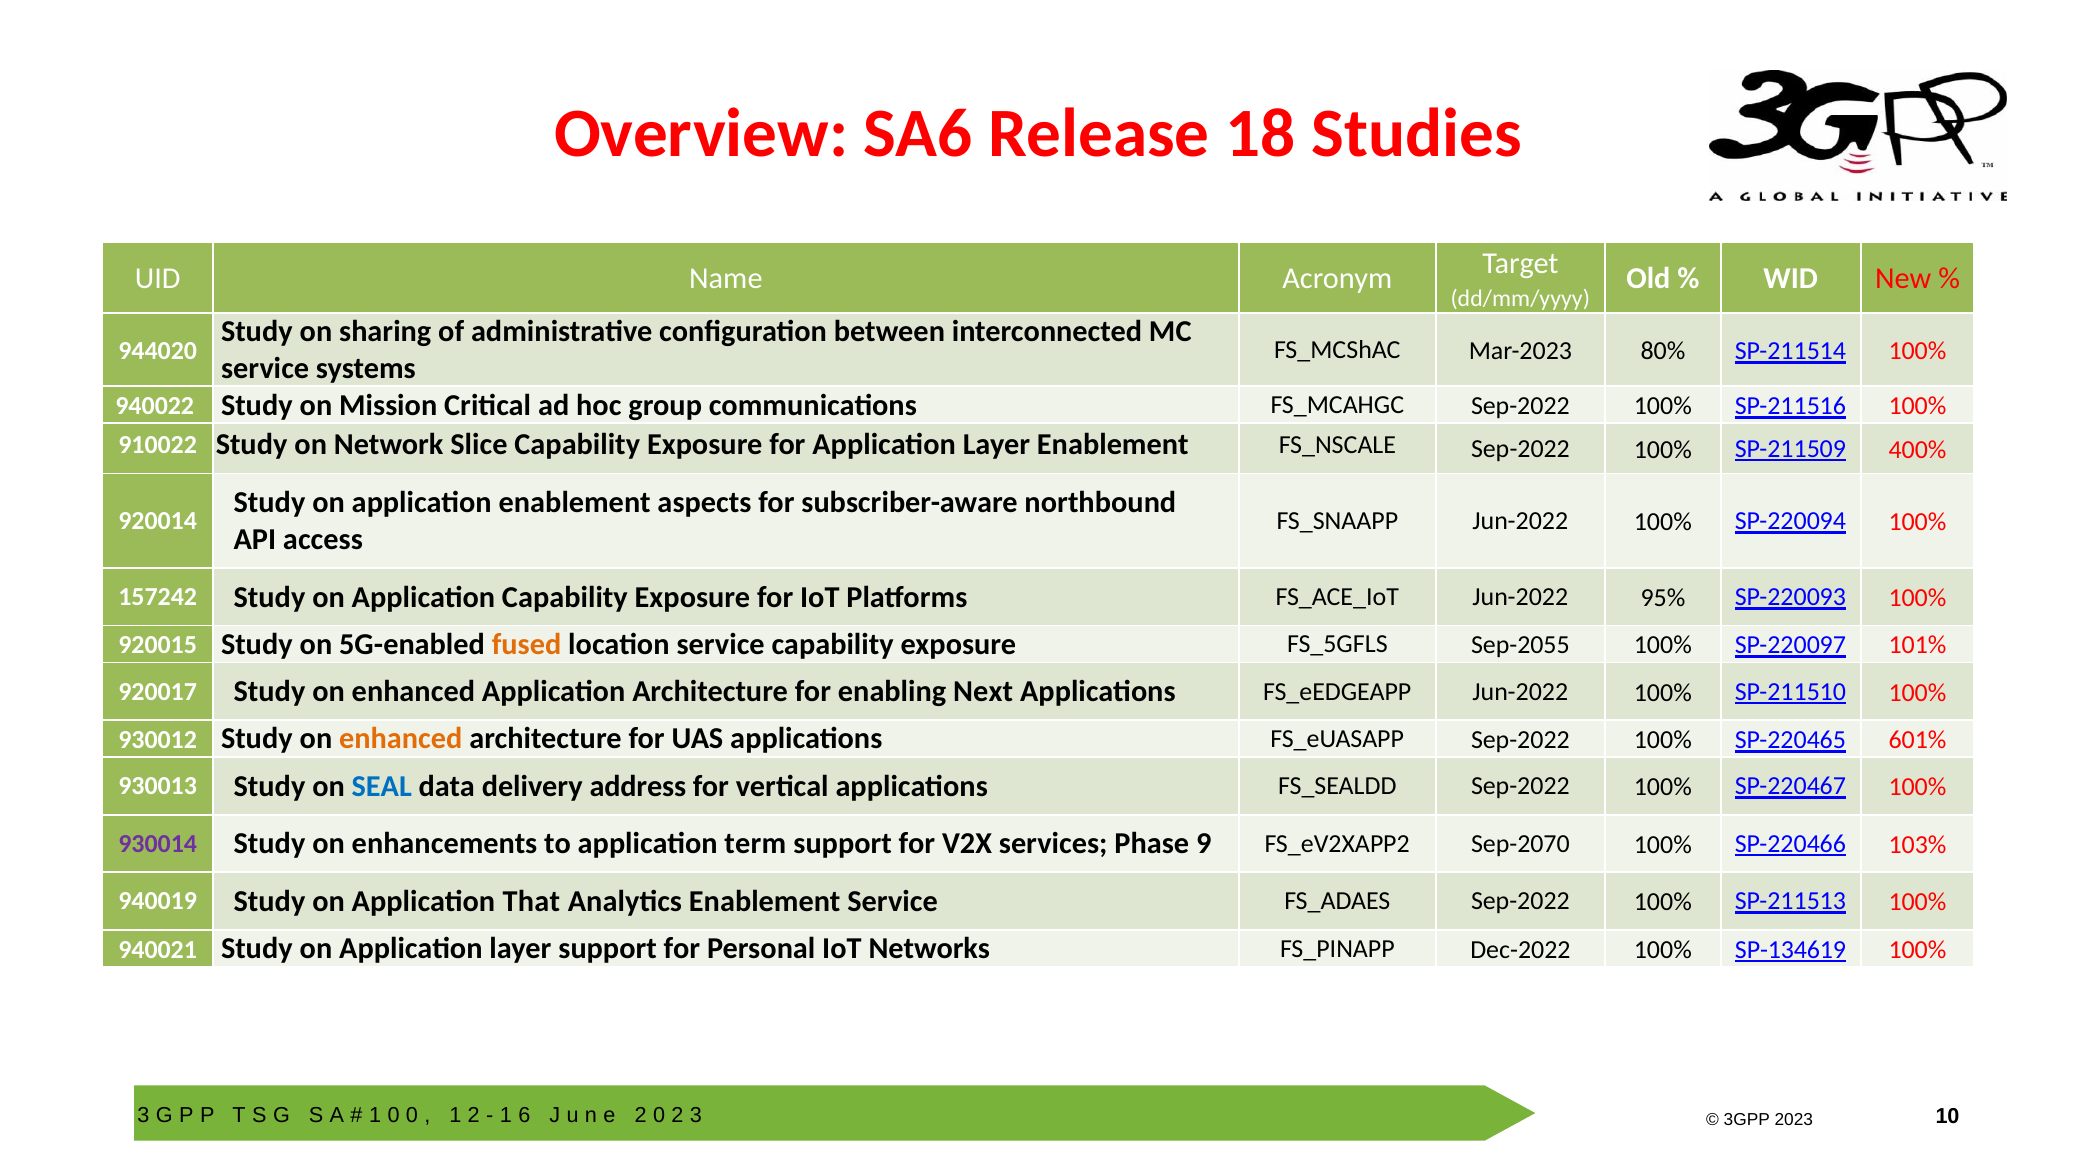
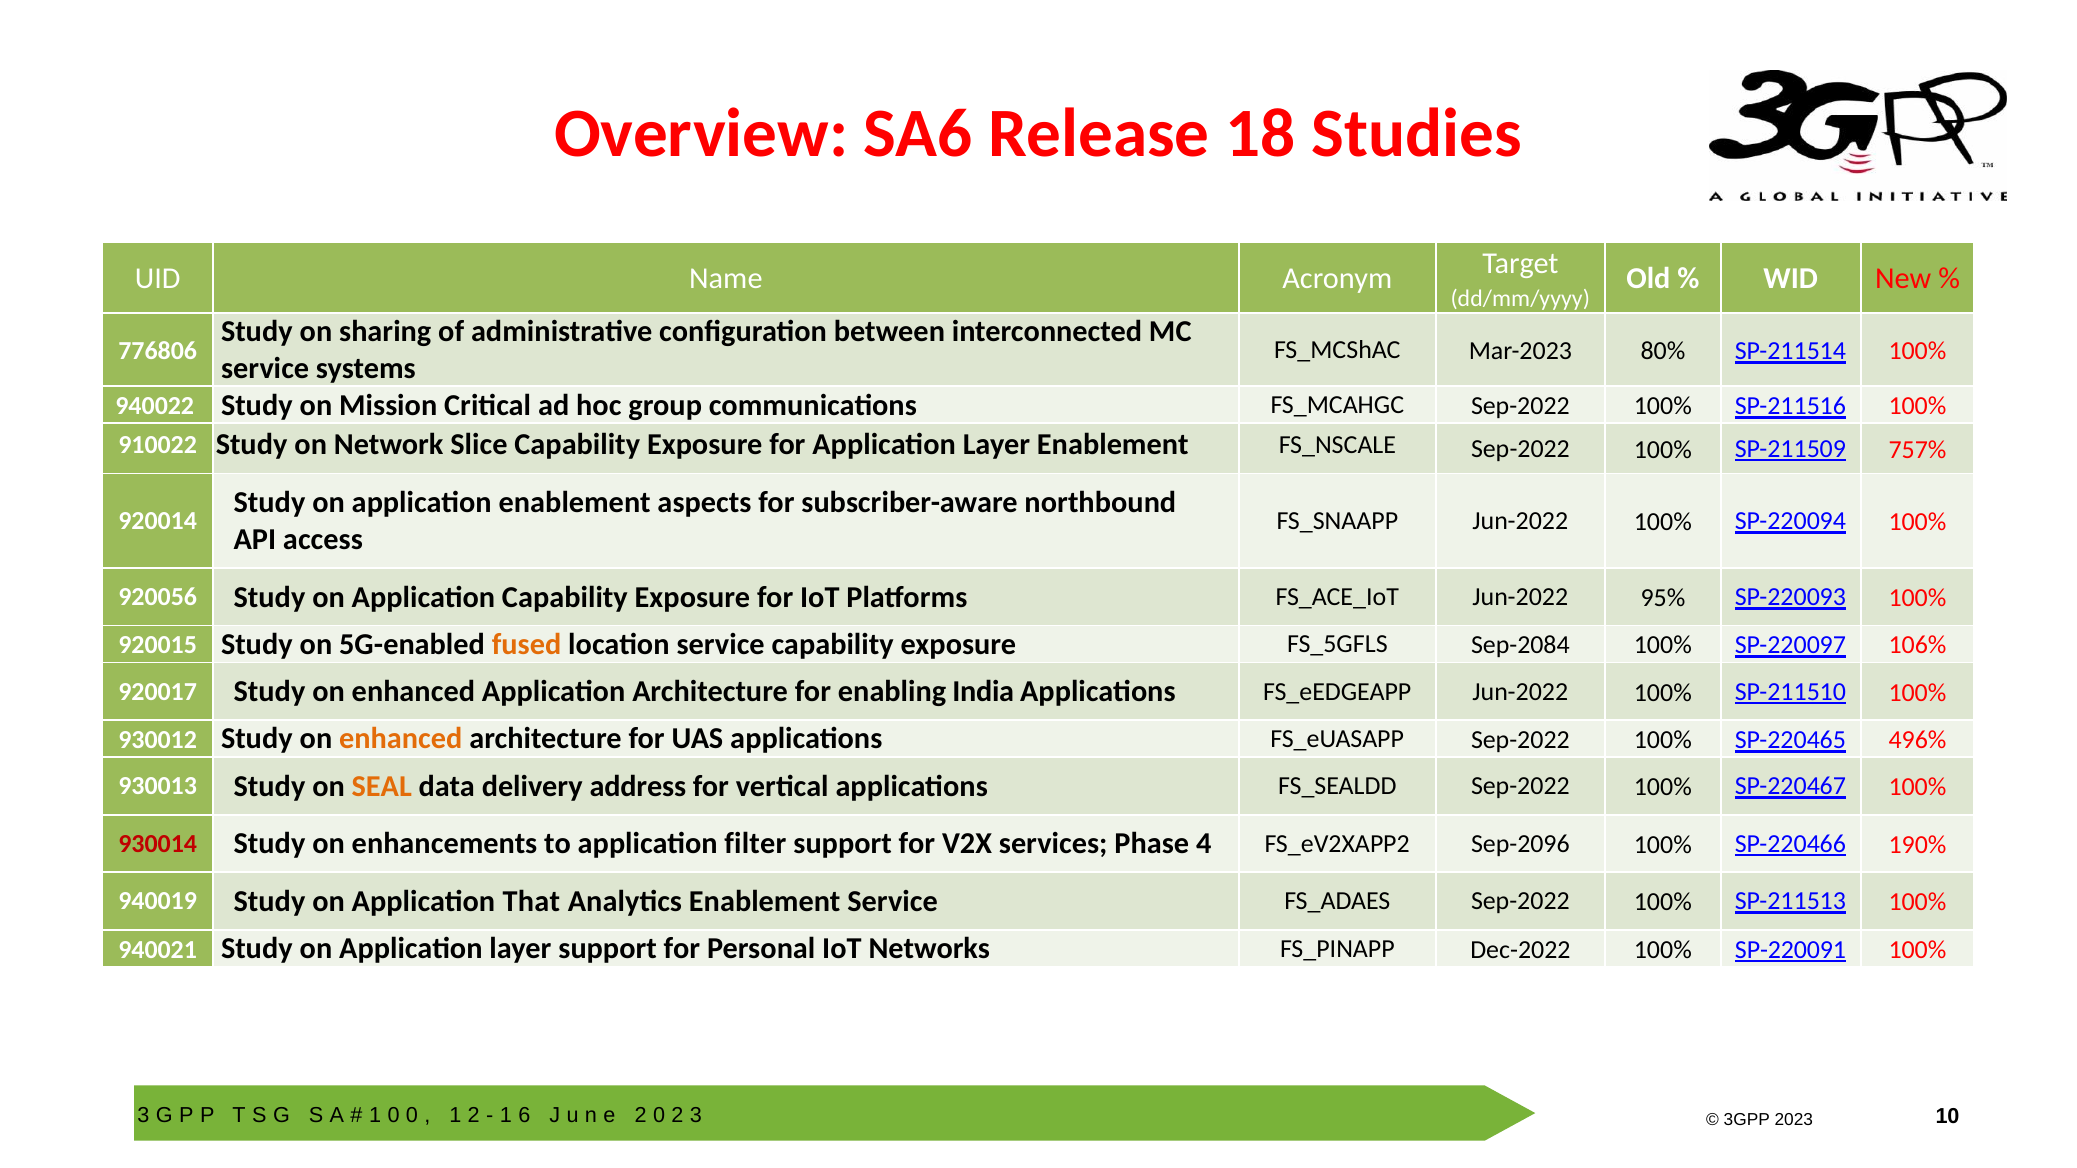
944020: 944020 -> 776806
400%: 400% -> 757%
157242: 157242 -> 920056
Sep-2055: Sep-2055 -> Sep-2084
101%: 101% -> 106%
Next: Next -> India
601%: 601% -> 496%
SEAL colour: blue -> orange
930014 colour: purple -> red
term: term -> filter
9: 9 -> 4
Sep-2070: Sep-2070 -> Sep-2096
103%: 103% -> 190%
SP-134619: SP-134619 -> SP-220091
